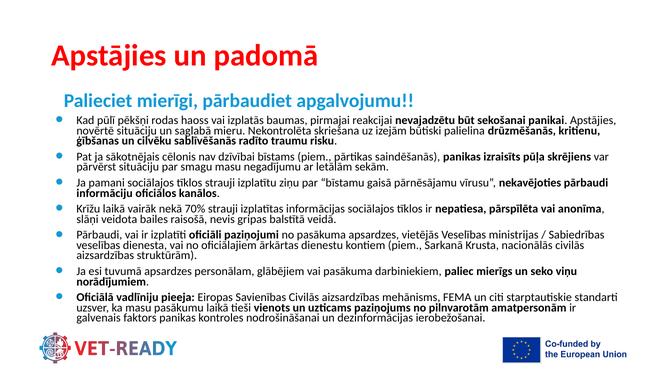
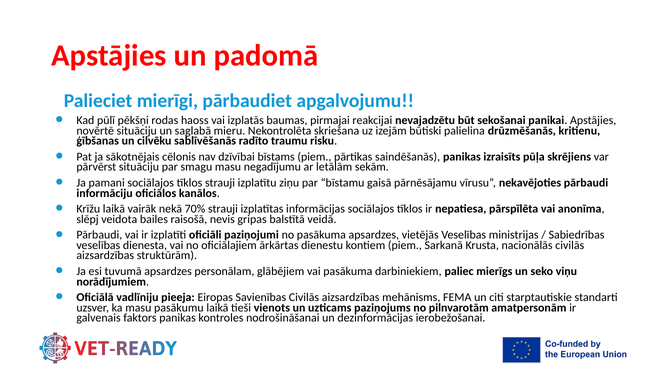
slāņi: slāņi -> slēpj
